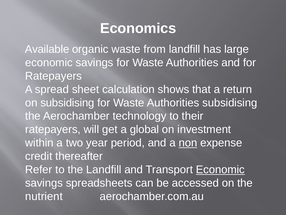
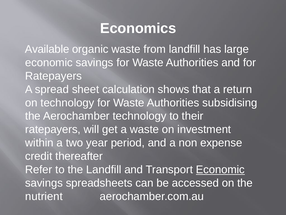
on subsidising: subsidising -> technology
a global: global -> waste
non underline: present -> none
